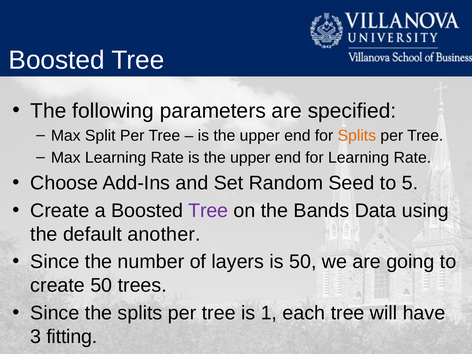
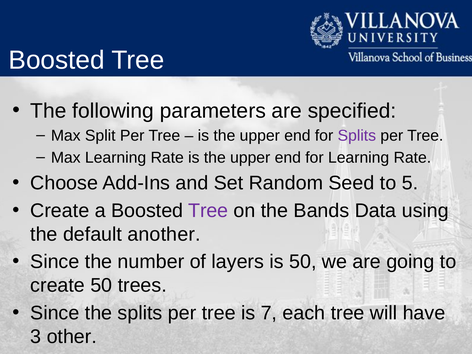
Splits at (357, 136) colour: orange -> purple
1: 1 -> 7
fitting: fitting -> other
